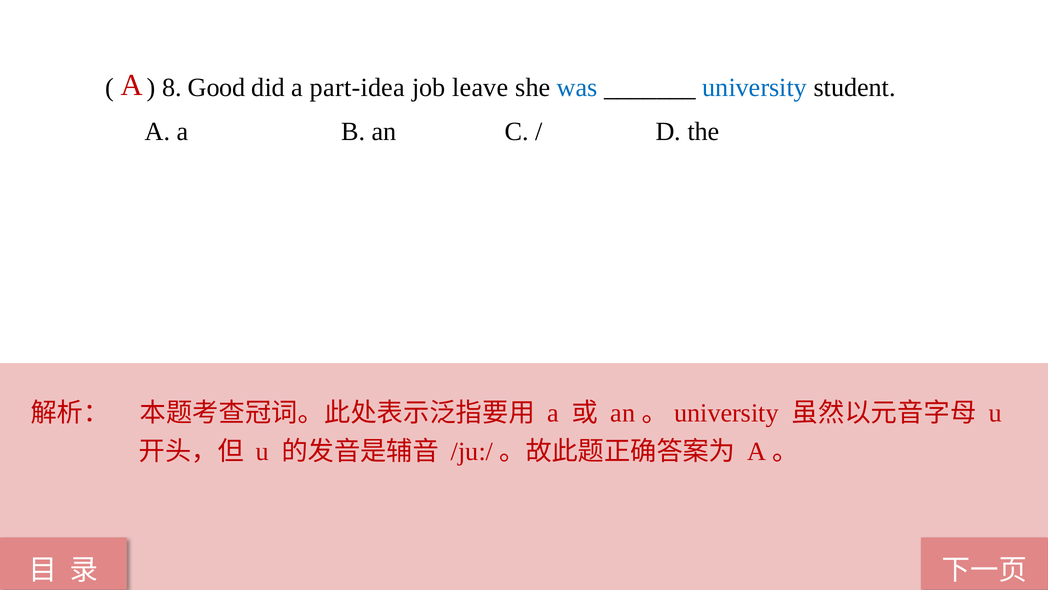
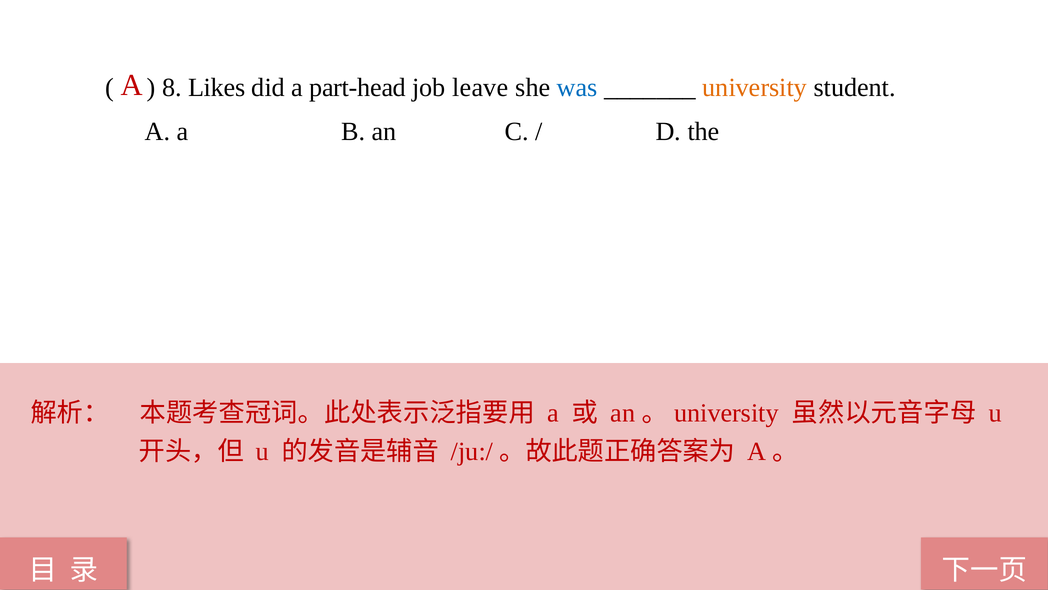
Good: Good -> Likes
part-idea: part-idea -> part-head
university colour: blue -> orange
